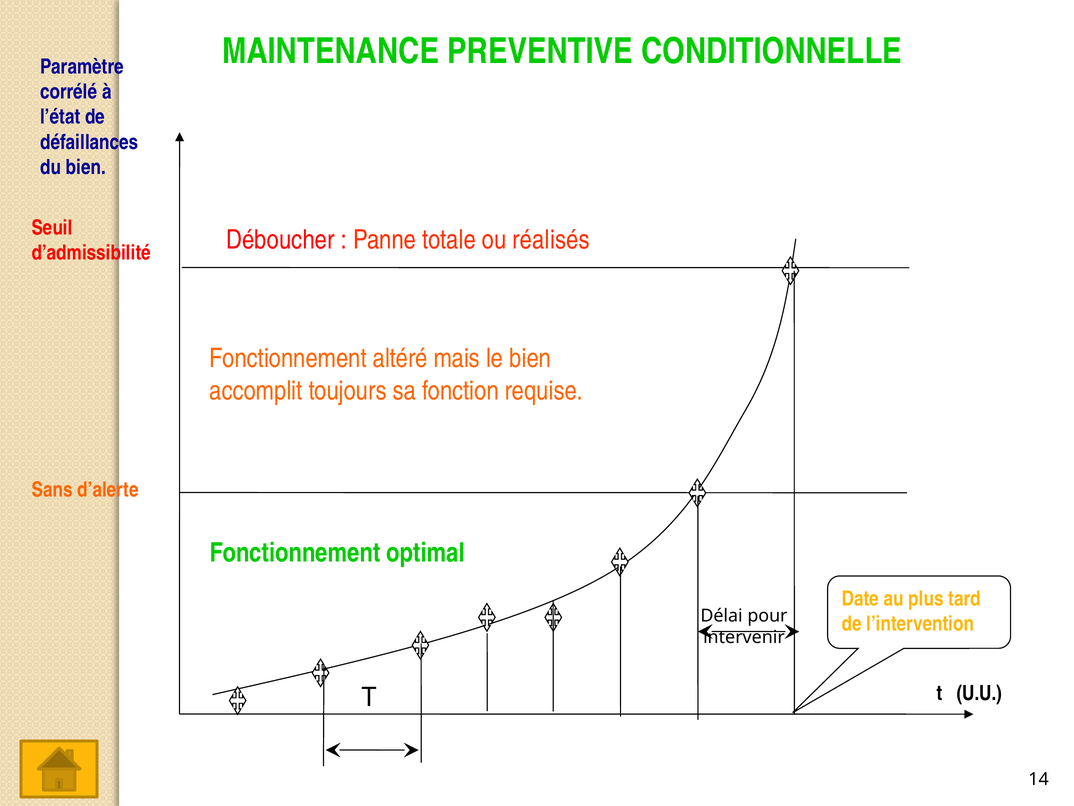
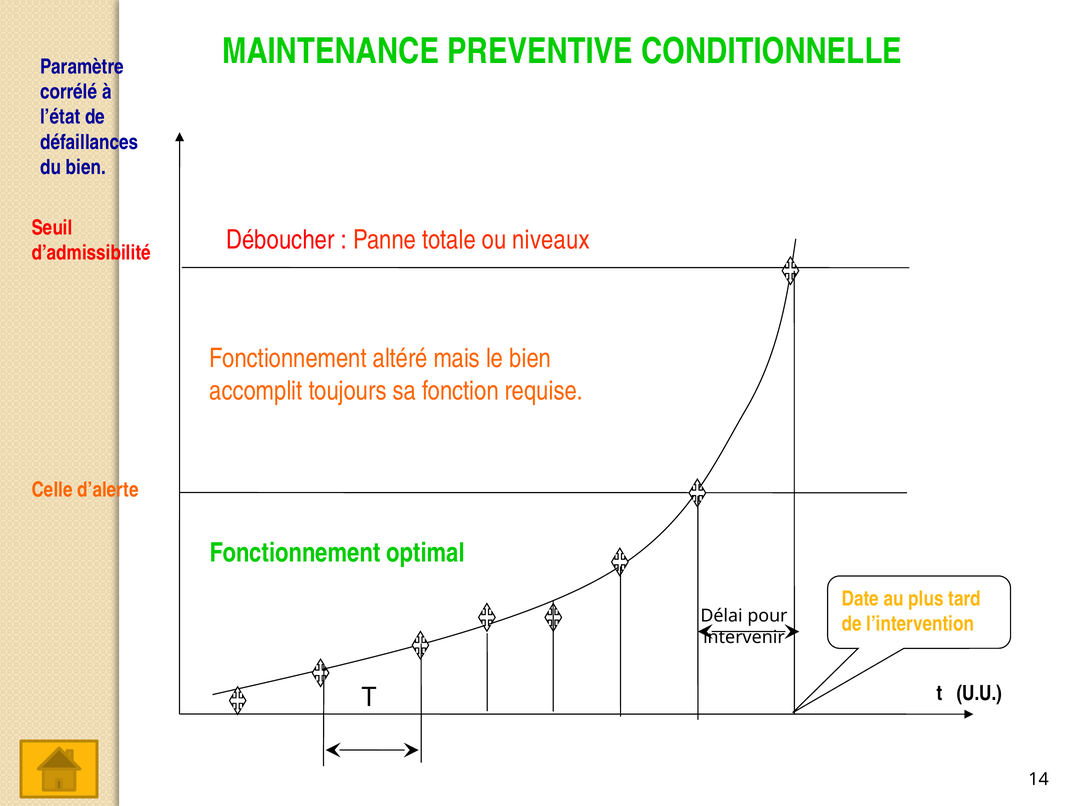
réalisés: réalisés -> niveaux
Sans: Sans -> Celle
